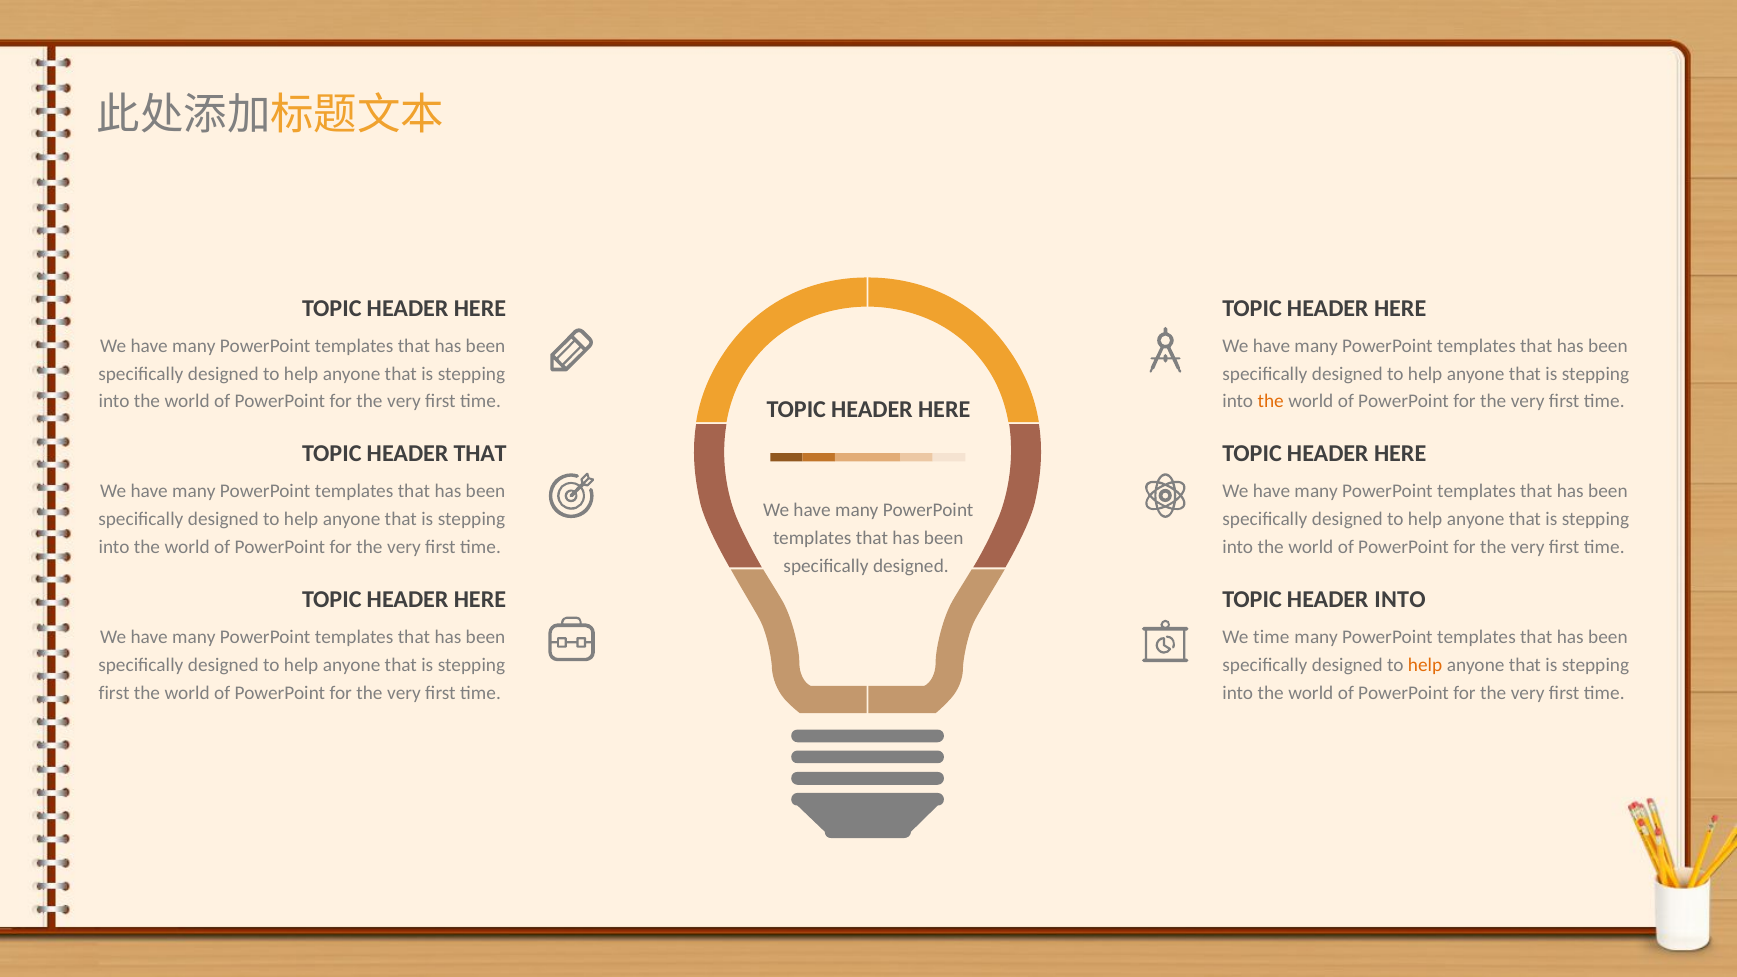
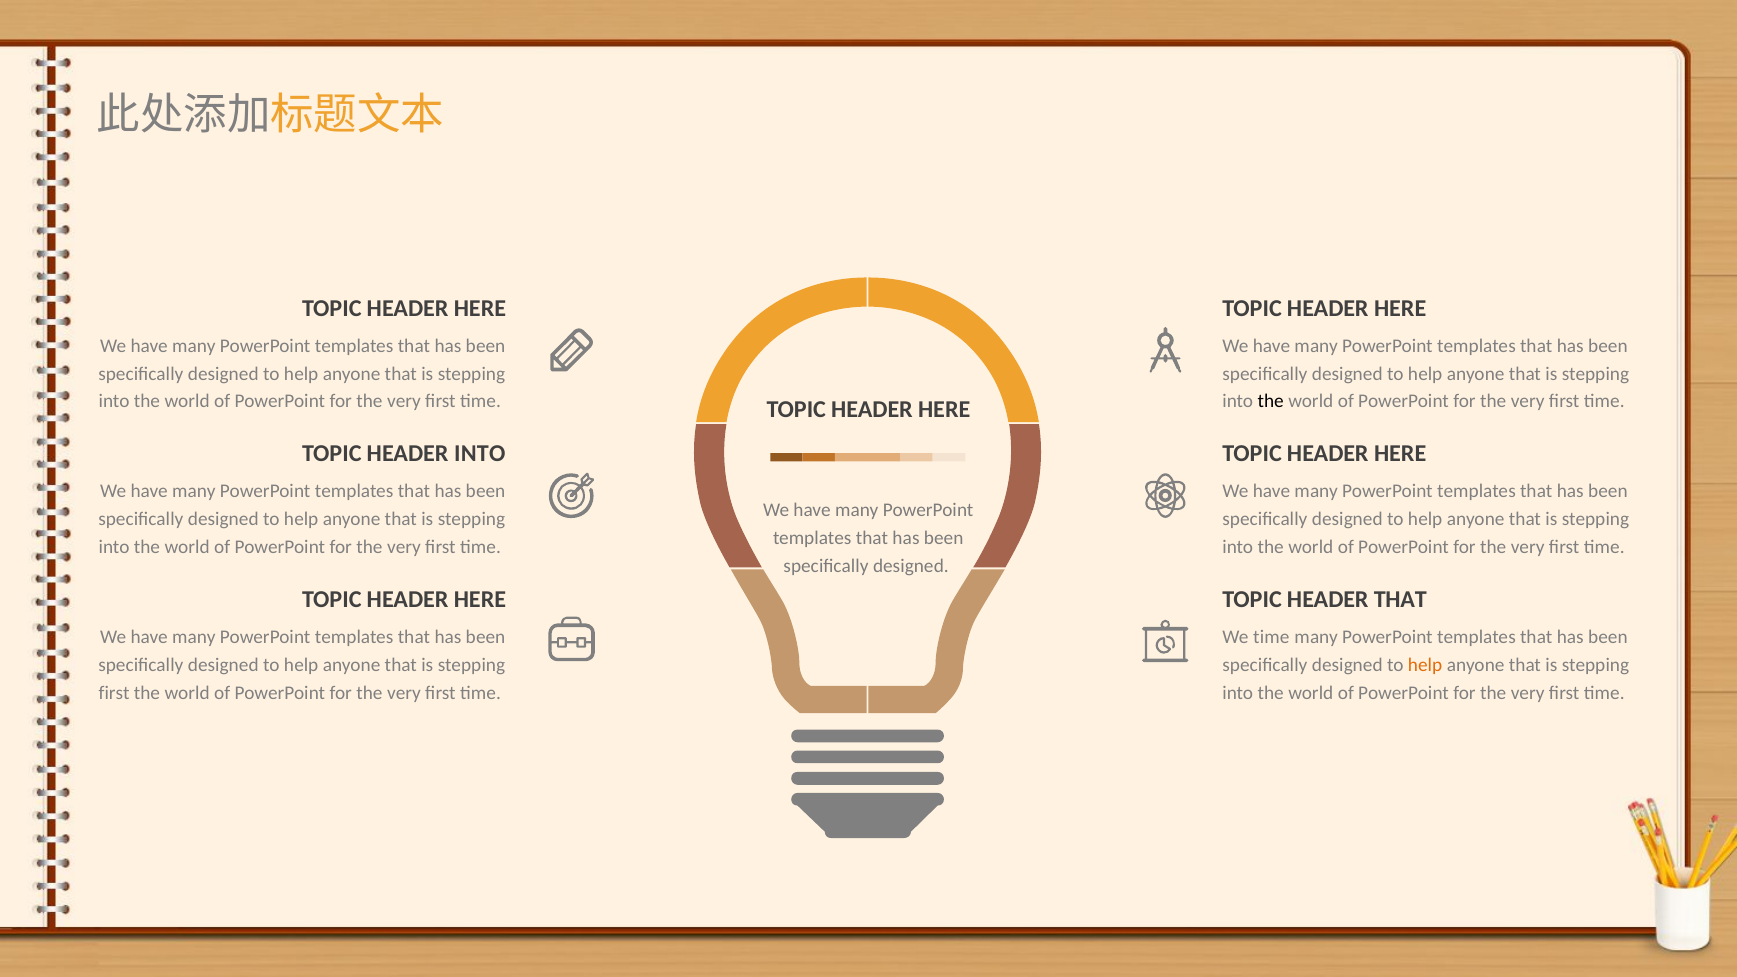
the at (1271, 401) colour: orange -> black
HEADER THAT: THAT -> INTO
HEADER INTO: INTO -> THAT
